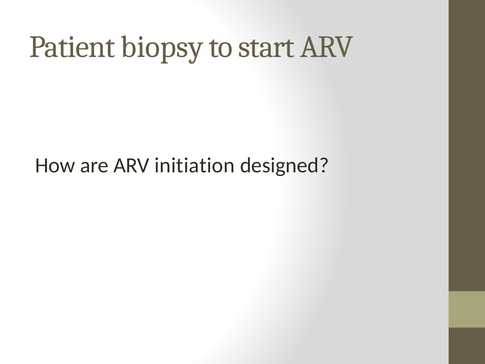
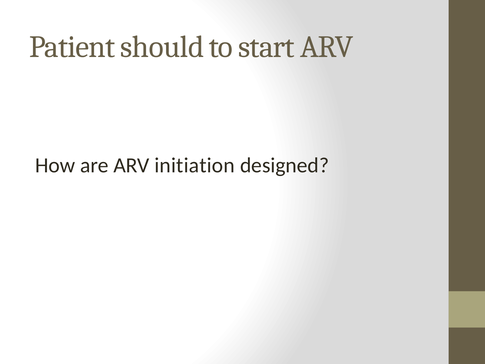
biopsy: biopsy -> should
